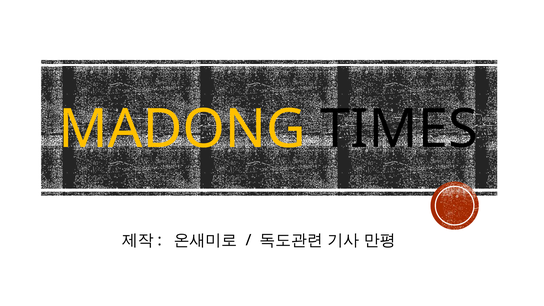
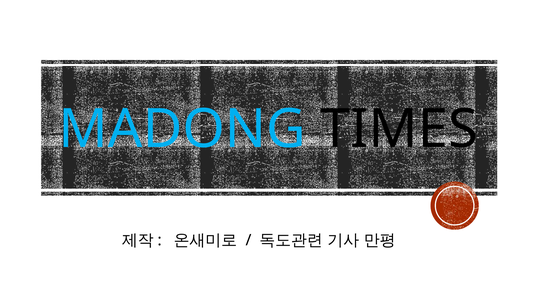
MADONG colour: yellow -> light blue
